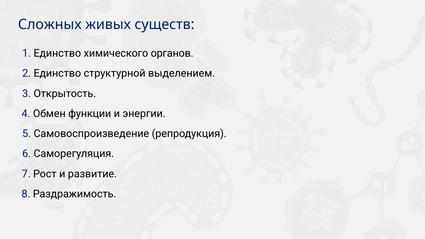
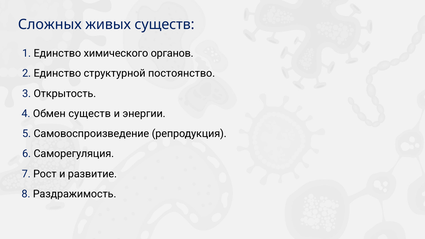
выделением: выделением -> постоянство
Обмен функции: функции -> существ
